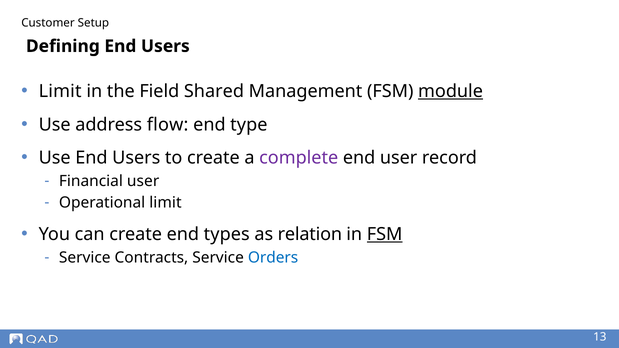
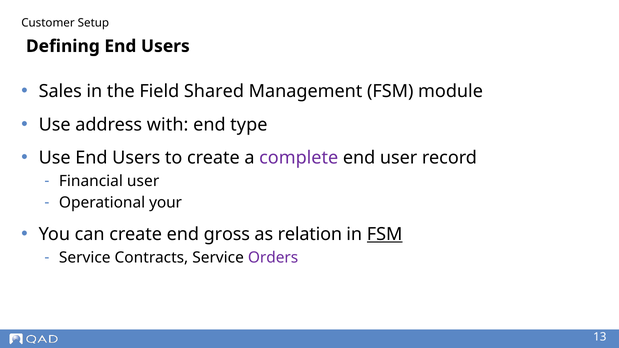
Limit at (60, 91): Limit -> Sales
module underline: present -> none
flow: flow -> with
Operational limit: limit -> your
types: types -> gross
Orders colour: blue -> purple
